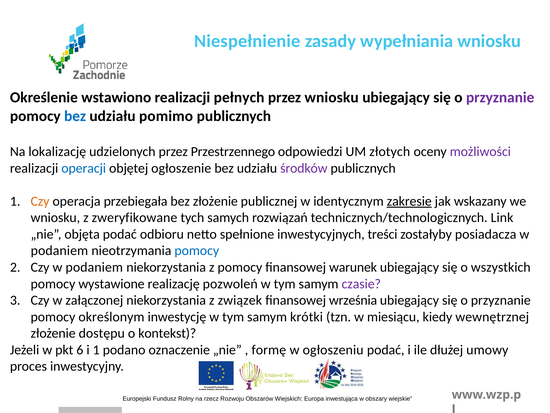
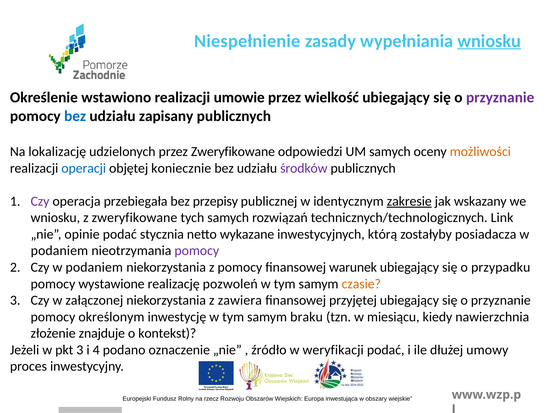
wniosku at (489, 41) underline: none -> present
pełnych: pełnych -> umowie
przez wniosku: wniosku -> wielkość
pomimo: pomimo -> zapisany
przez Przestrzennego: Przestrzennego -> Zweryfikowane
UM złotych: złotych -> samych
możliwości colour: purple -> orange
ogłoszenie: ogłoszenie -> koniecznie
Czy at (40, 201) colour: orange -> purple
bez złożenie: złożenie -> przepisy
objęta: objęta -> opinie
odbioru: odbioru -> stycznia
spełnione: spełnione -> wykazane
treści: treści -> którą
pomocy at (197, 250) colour: blue -> purple
wszystkich: wszystkich -> przypadku
czasie colour: purple -> orange
związek: związek -> zawiera
września: września -> przyjętej
krótki: krótki -> braku
wewnętrznej: wewnętrznej -> nawierzchnia
dostępu: dostępu -> znajduje
pkt 6: 6 -> 3
i 1: 1 -> 4
formę: formę -> źródło
ogłoszeniu: ogłoszeniu -> weryfikacji
